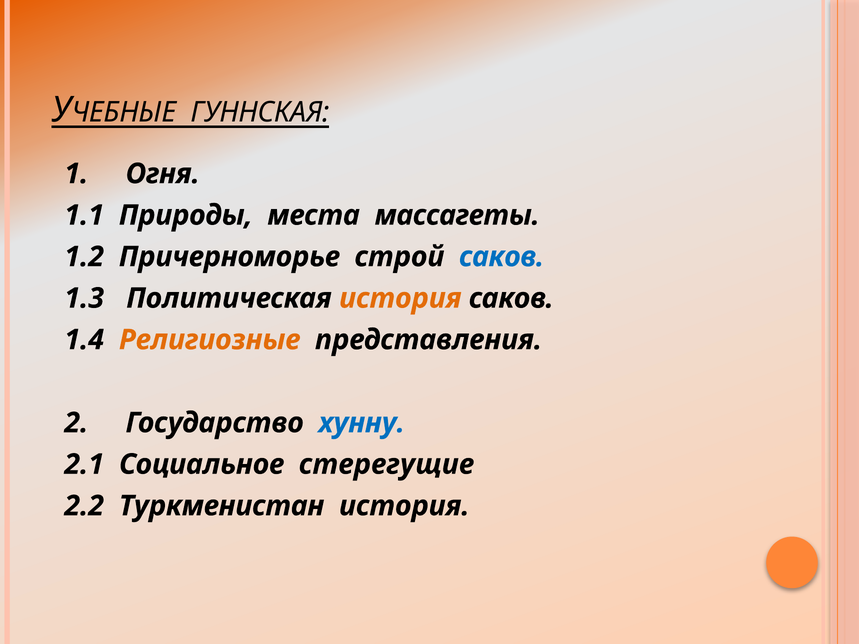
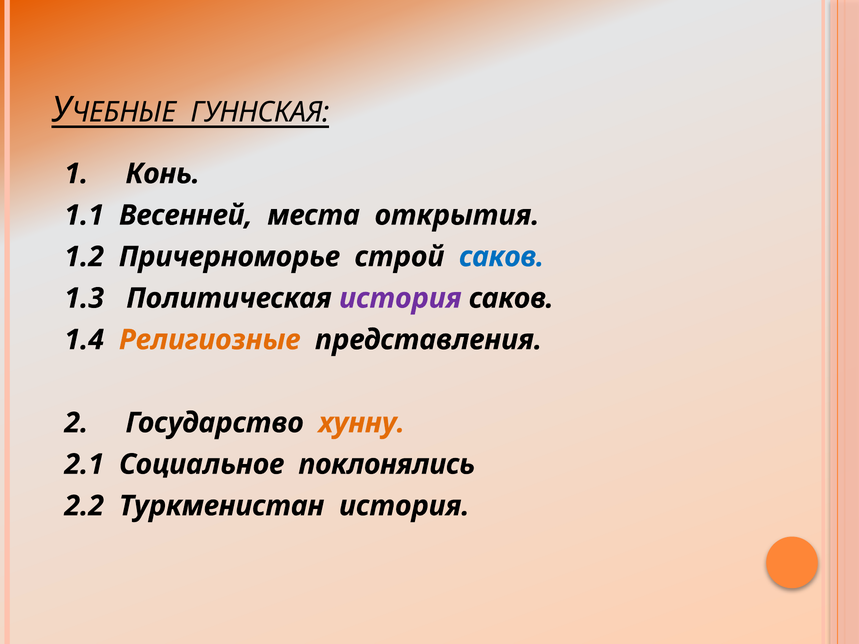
Огня: Огня -> Конь
Природы: Природы -> Весенней
массагеты: массагеты -> открытия
история at (400, 298) colour: orange -> purple
хунну colour: blue -> orange
стерегущие: стерегущие -> поклонялись
